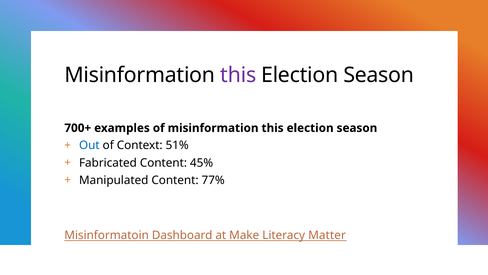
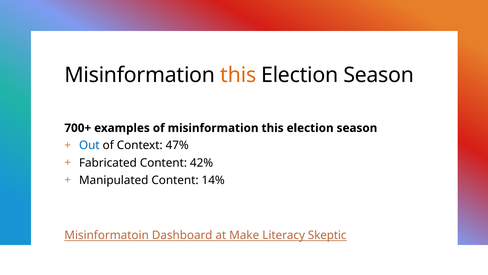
this at (238, 75) colour: purple -> orange
51%: 51% -> 47%
45%: 45% -> 42%
77%: 77% -> 14%
Matter: Matter -> Skeptic
